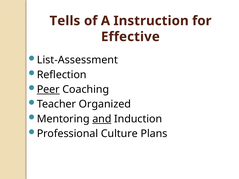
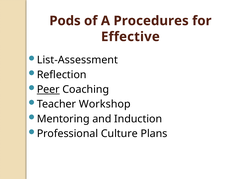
Tells: Tells -> Pods
Instruction: Instruction -> Procedures
Organized: Organized -> Workshop
and underline: present -> none
